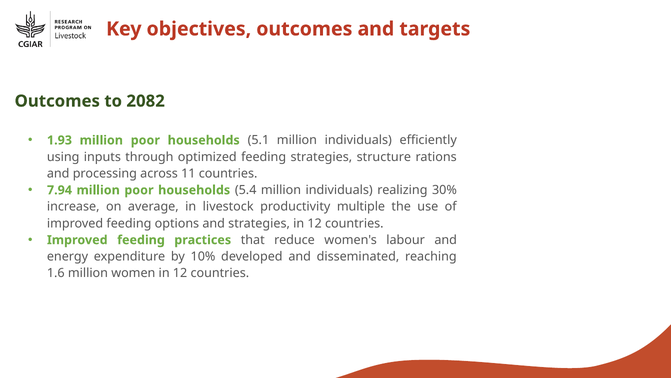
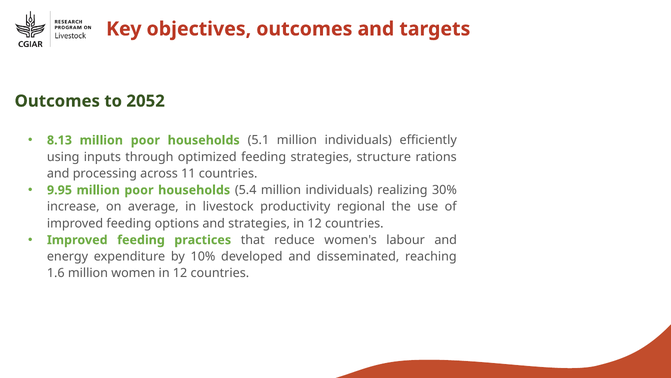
2082: 2082 -> 2052
1.93: 1.93 -> 8.13
7.94: 7.94 -> 9.95
multiple: multiple -> regional
